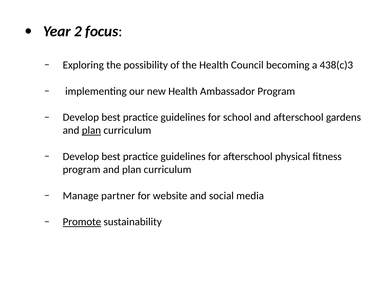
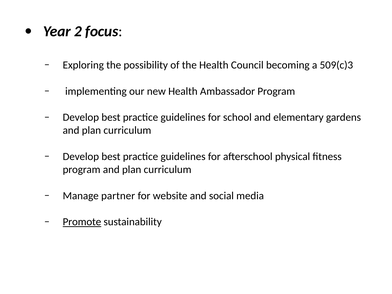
438(c)3: 438(c)3 -> 509(c)3
and afterschool: afterschool -> elementary
plan at (91, 130) underline: present -> none
